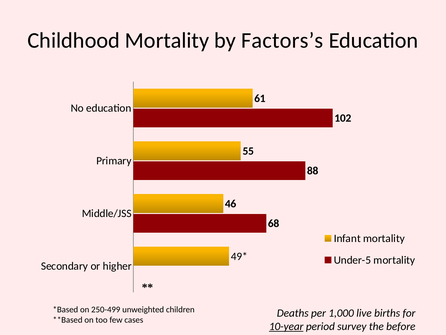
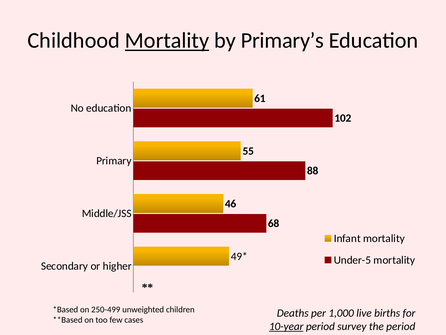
Mortality at (167, 41) underline: none -> present
Factors’s: Factors’s -> Primary’s
the before: before -> period
